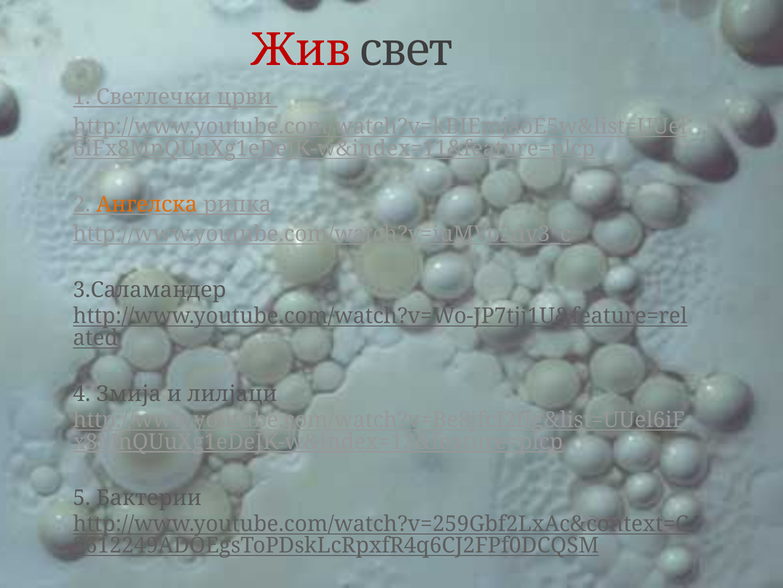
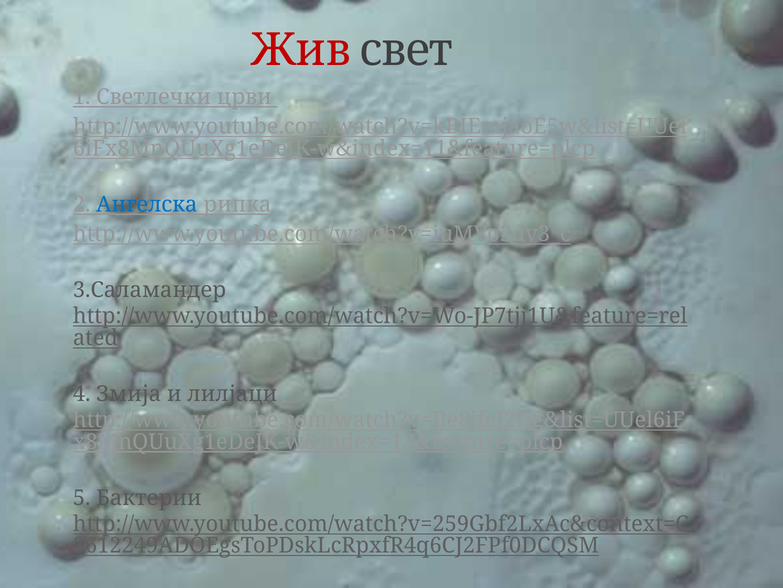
Ангелска colour: orange -> blue
